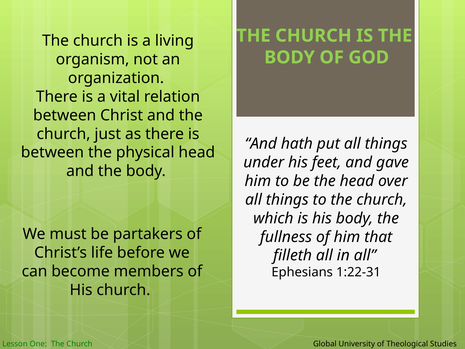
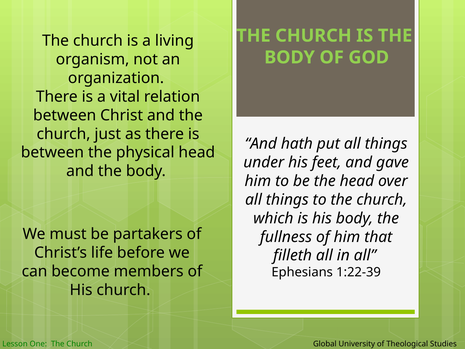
1:22-31: 1:22-31 -> 1:22-39
